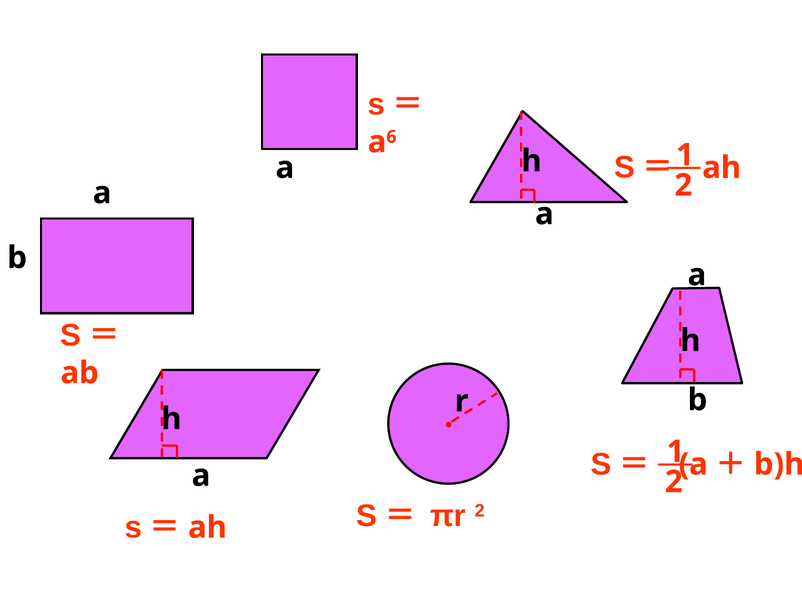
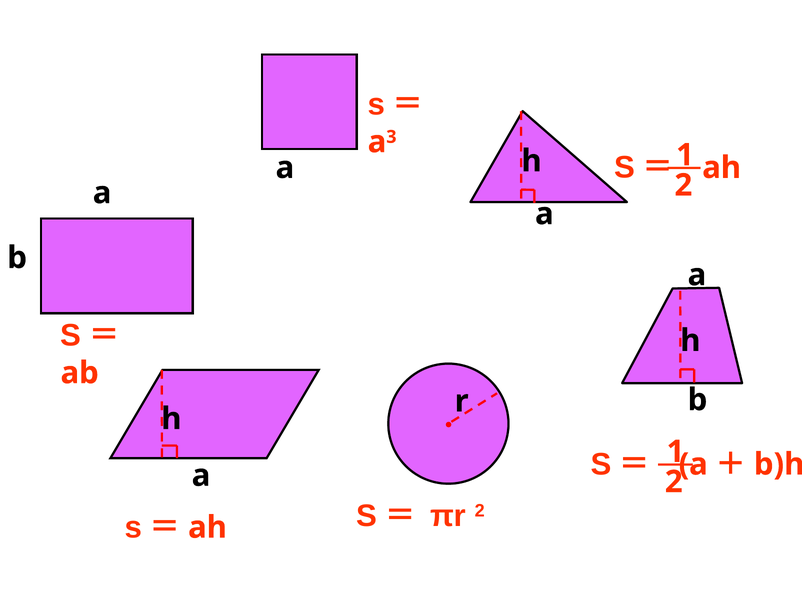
6: 6 -> 3
